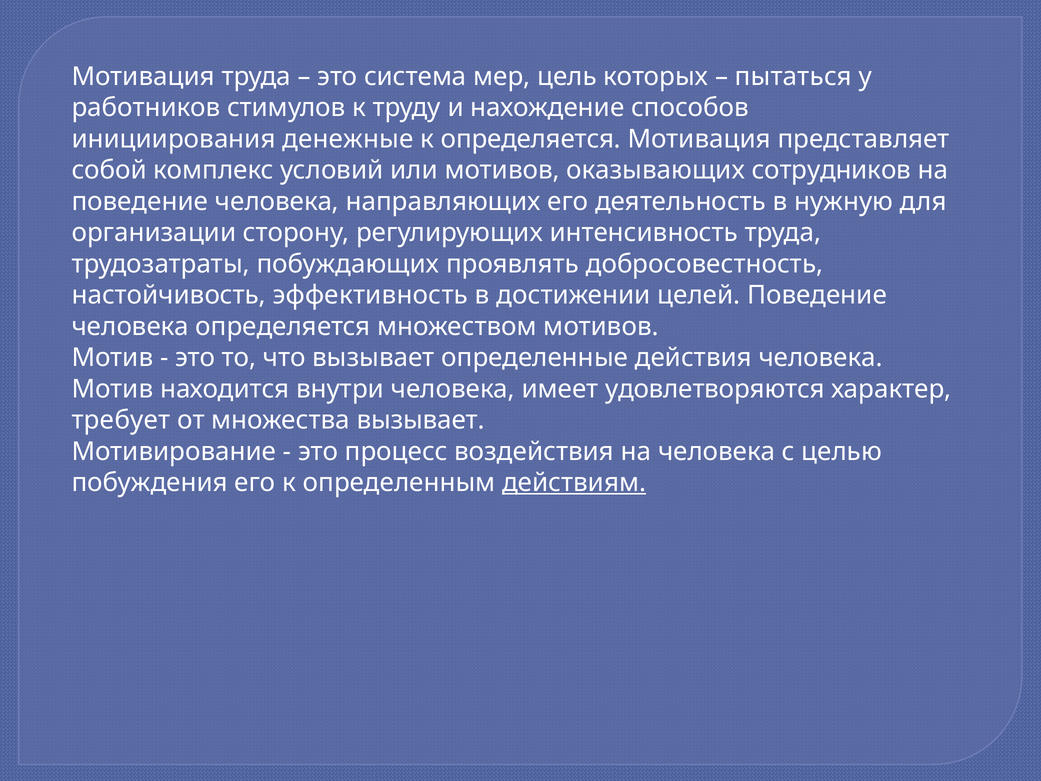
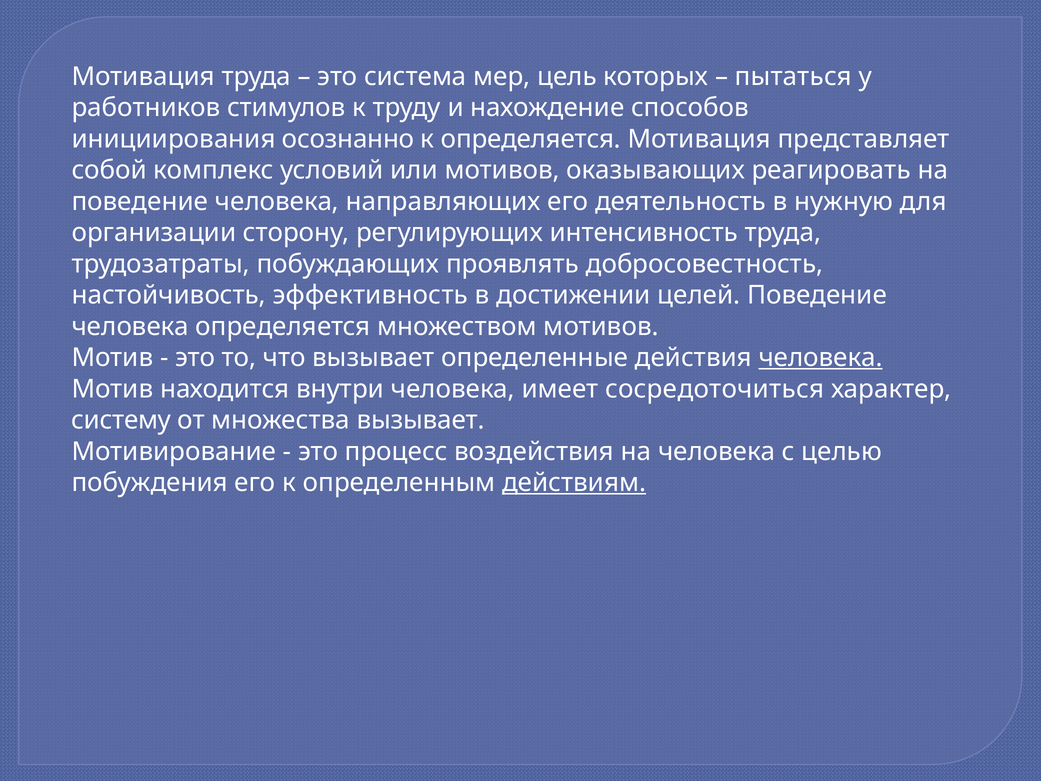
денежные: денежные -> осознанно
сотрудников: сотрудников -> реагировать
человека at (821, 358) underline: none -> present
удовлетворяются: удовлетворяются -> сосредоточиться
требует: требует -> систему
